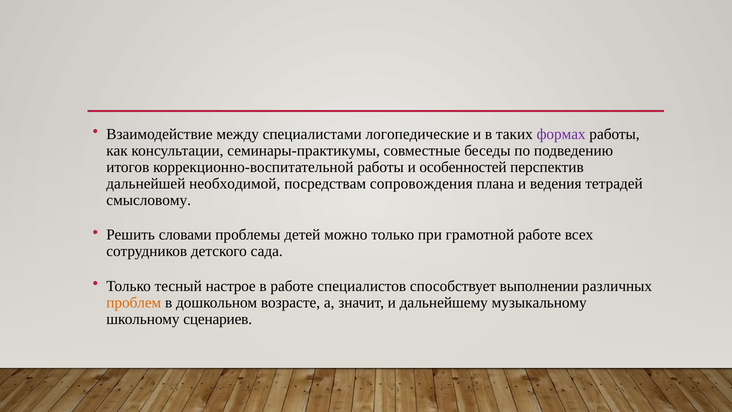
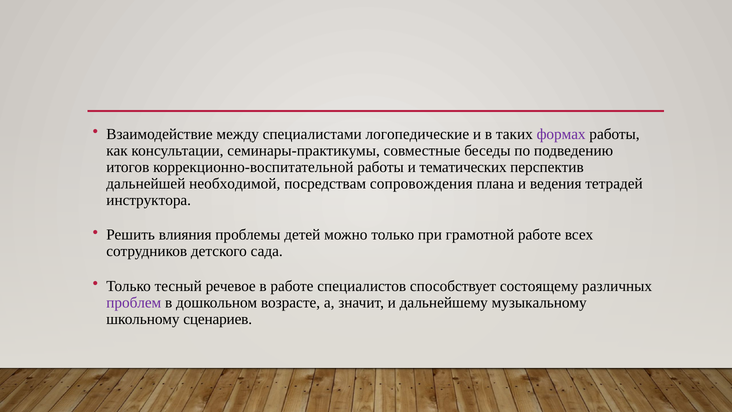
особенностей: особенностей -> тематических
смысловому: смысловому -> инструктора
словами: словами -> влияния
настрое: настрое -> речевое
выполнении: выполнении -> состоящему
проблем colour: orange -> purple
